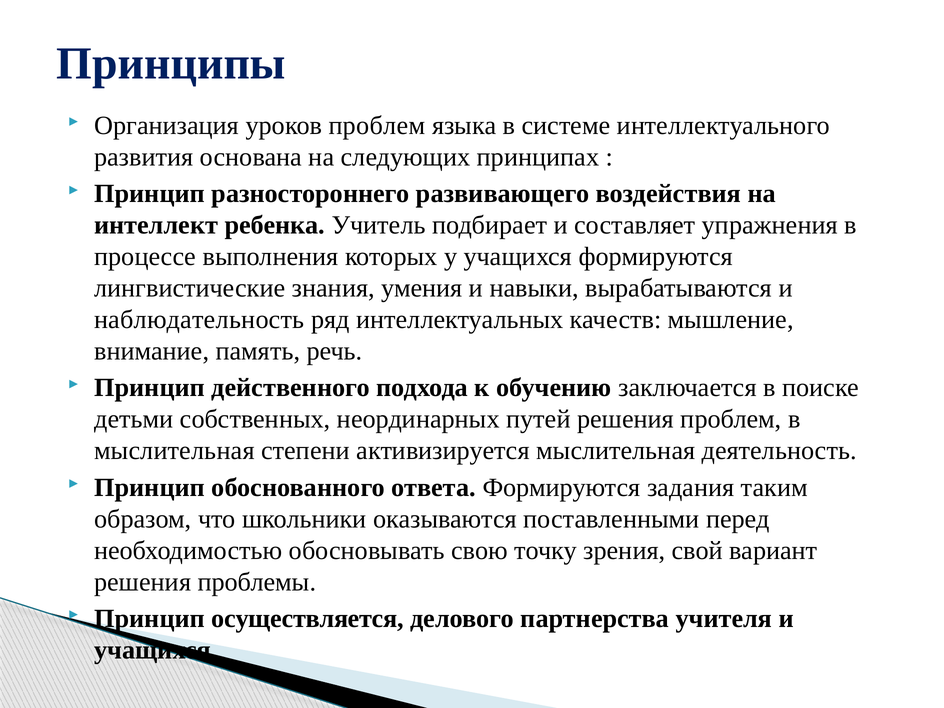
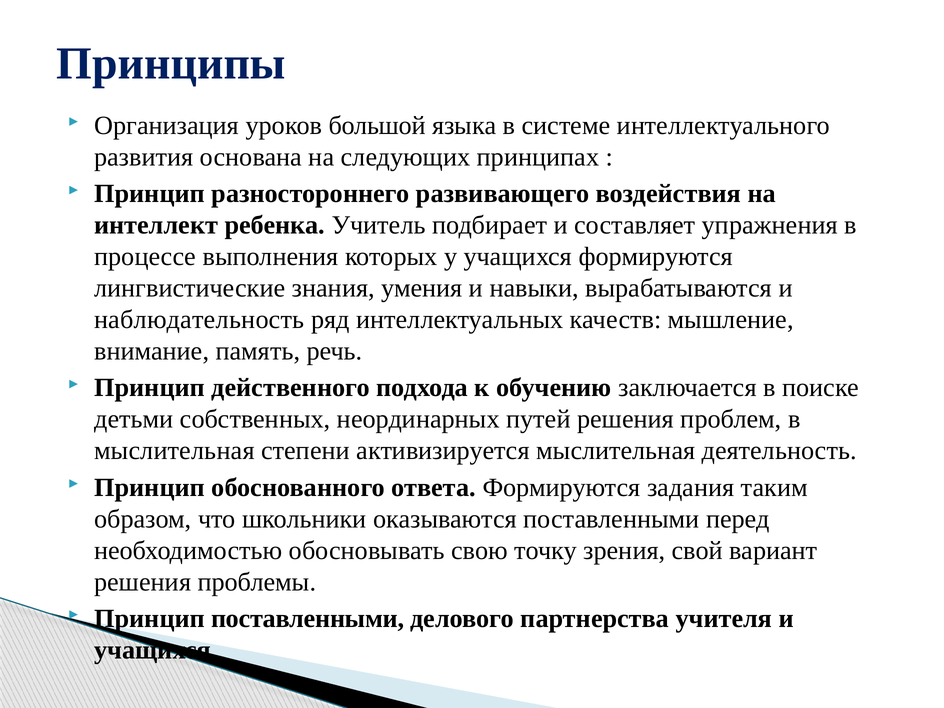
уроков проблем: проблем -> большой
Принцип осуществляется: осуществляется -> поставленными
